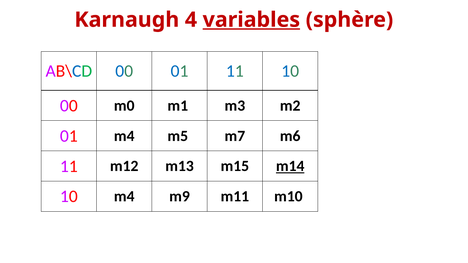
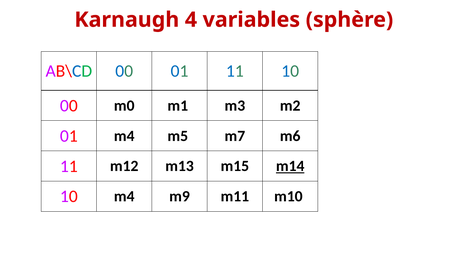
variables underline: present -> none
